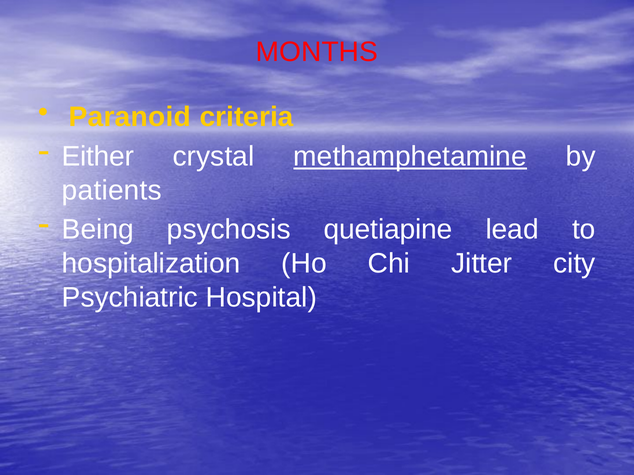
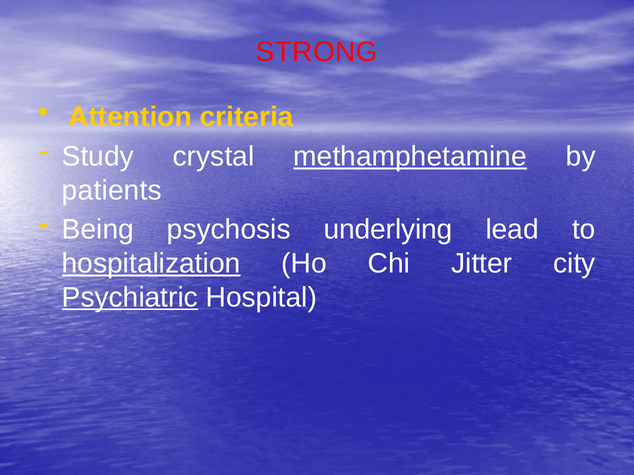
MONTHS: MONTHS -> STRONG
Paranoid: Paranoid -> Attention
Either: Either -> Study
quetiapine: quetiapine -> underlying
hospitalization underline: none -> present
Psychiatric underline: none -> present
